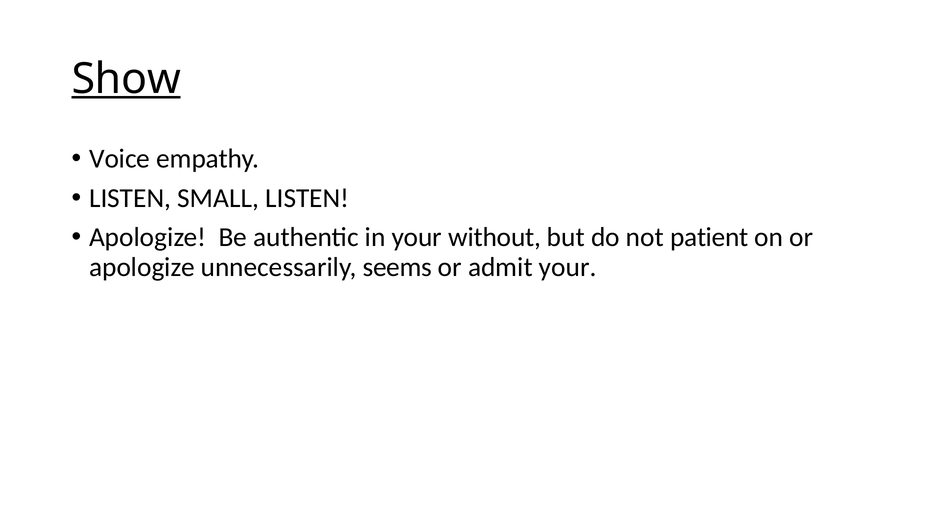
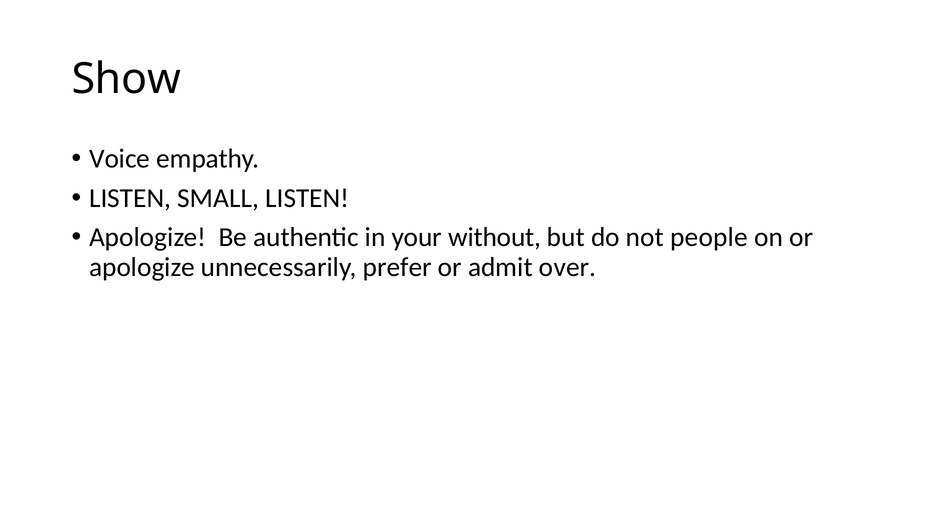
Show underline: present -> none
patient: patient -> people
seems: seems -> prefer
admit your: your -> over
